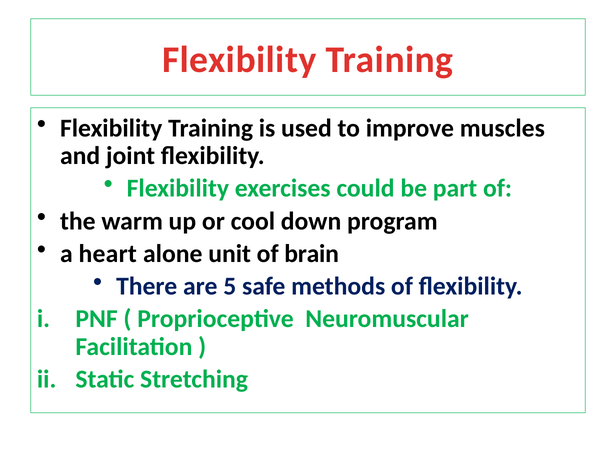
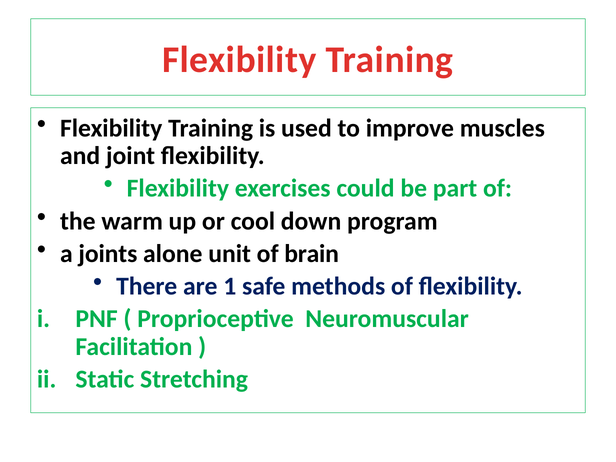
heart: heart -> joints
5: 5 -> 1
